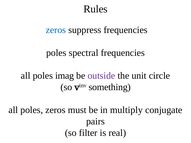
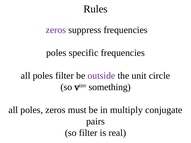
zeros at (56, 30) colour: blue -> purple
spectral: spectral -> specific
poles imag: imag -> filter
